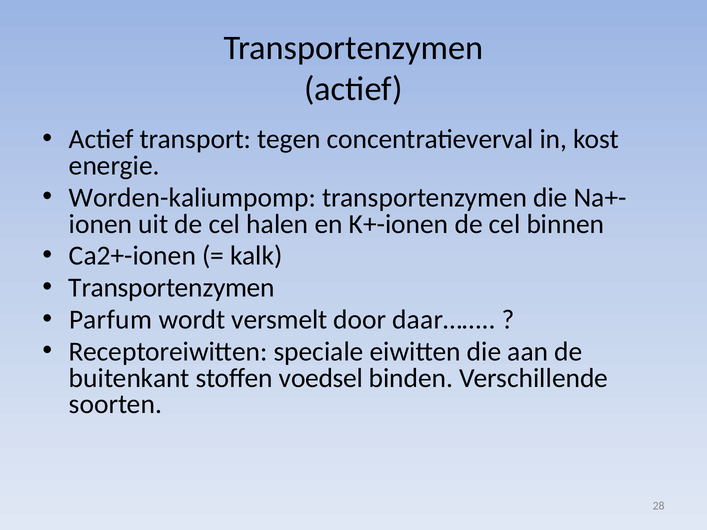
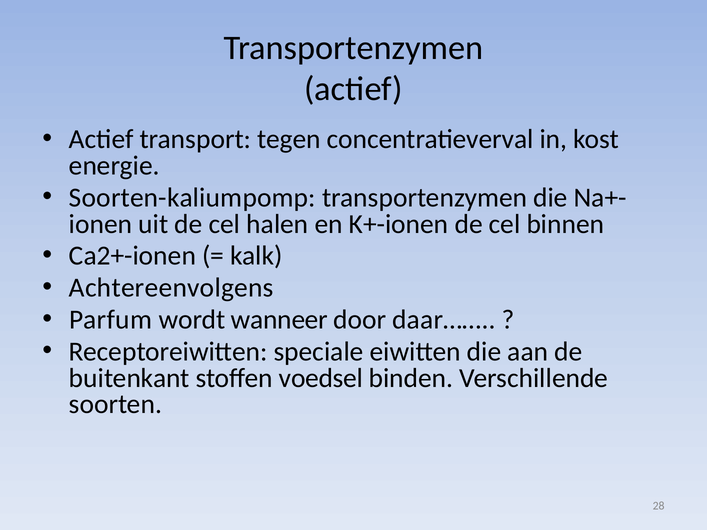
Worden-kaliumpomp: Worden-kaliumpomp -> Soorten-kaliumpomp
Transportenzymen at (172, 288): Transportenzymen -> Achtereenvolgens
versmelt: versmelt -> wanneer
